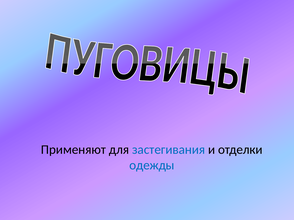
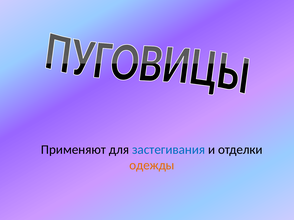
одежды colour: blue -> orange
